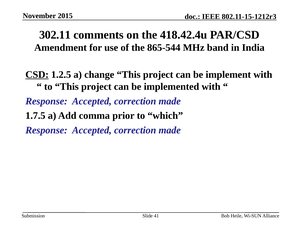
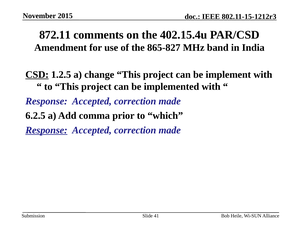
302.11: 302.11 -> 872.11
418.42.4u: 418.42.4u -> 402.15.4u
865-544: 865-544 -> 865-827
1.7.5: 1.7.5 -> 6.2.5
Response at (46, 130) underline: none -> present
